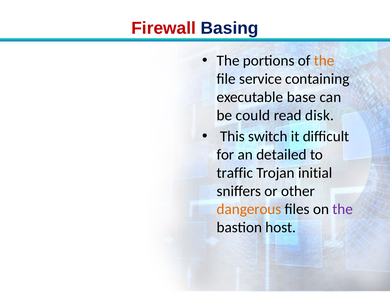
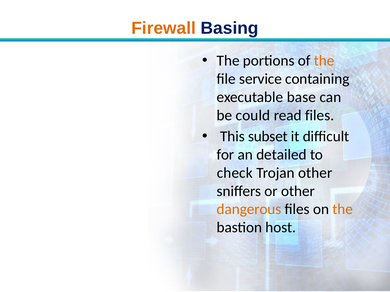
Firewall colour: red -> orange
read disk: disk -> files
switch: switch -> subset
traffic: traffic -> check
Trojan initial: initial -> other
the at (343, 210) colour: purple -> orange
